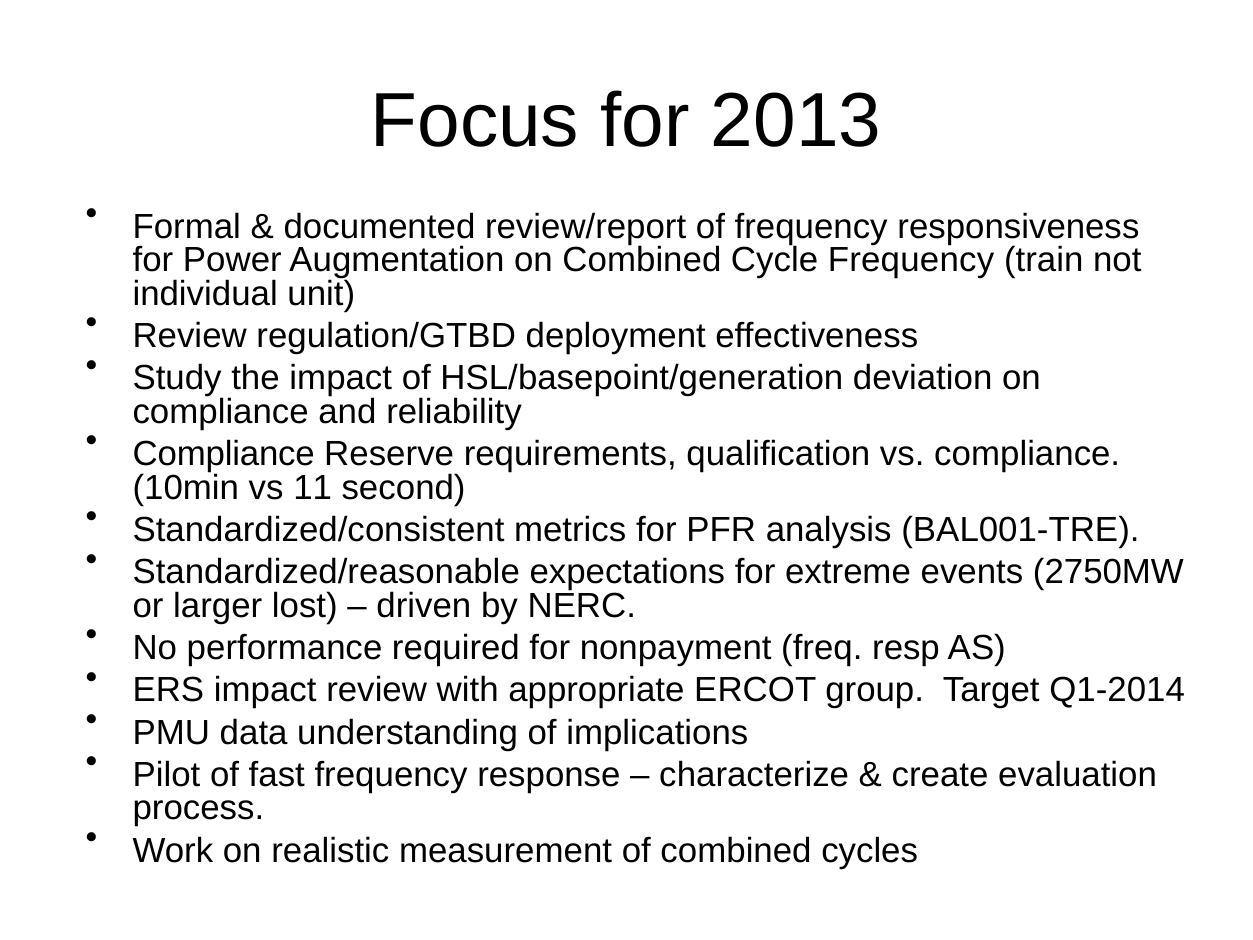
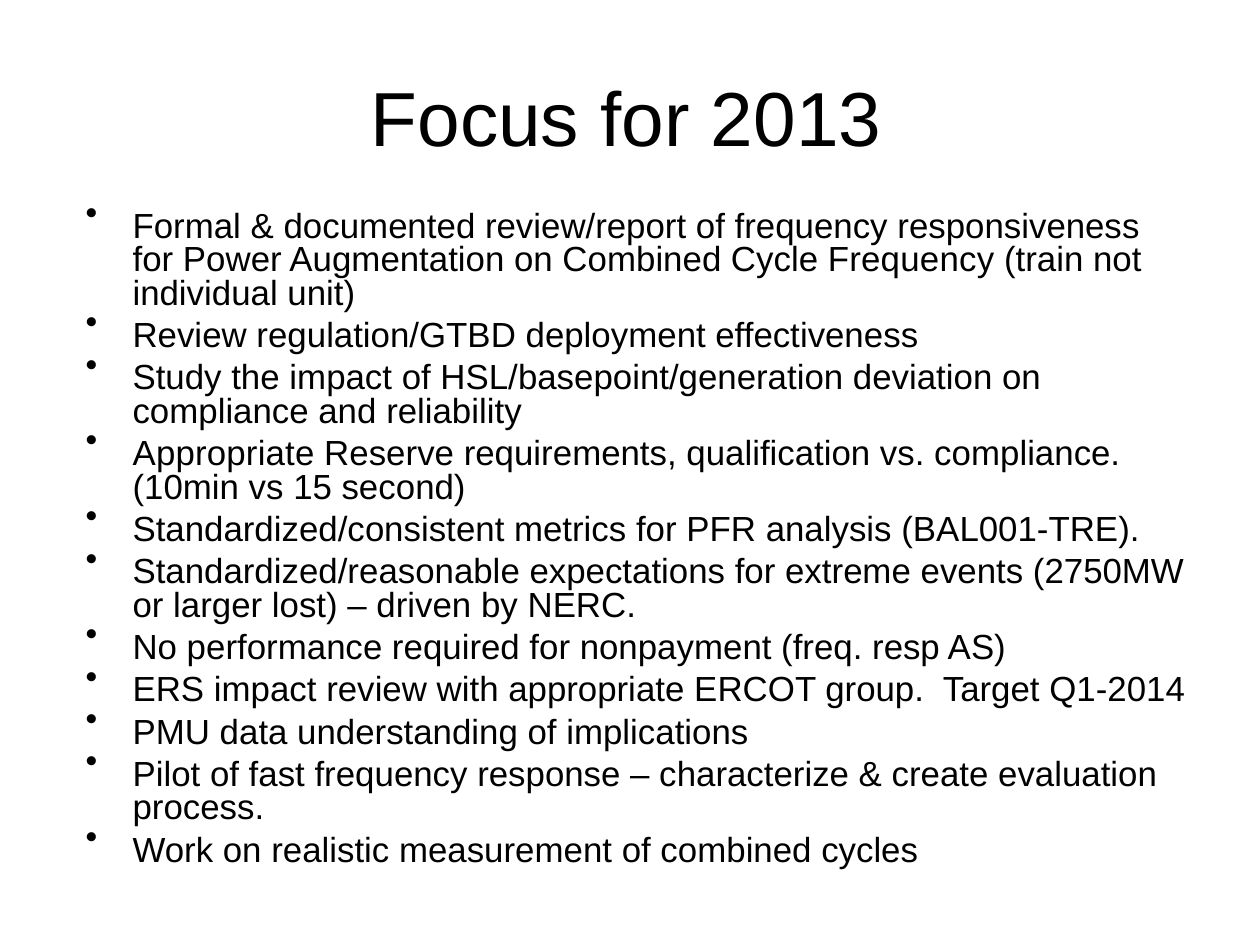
Compliance at (224, 454): Compliance -> Appropriate
11: 11 -> 15
